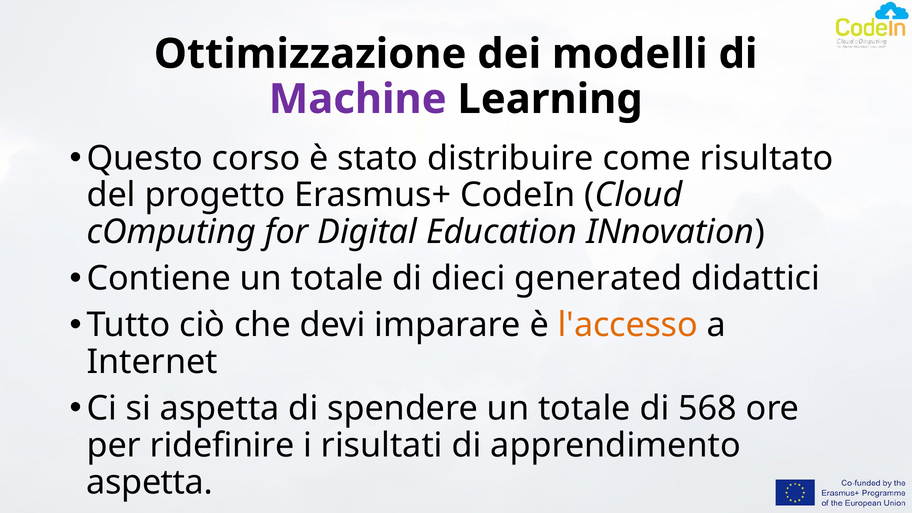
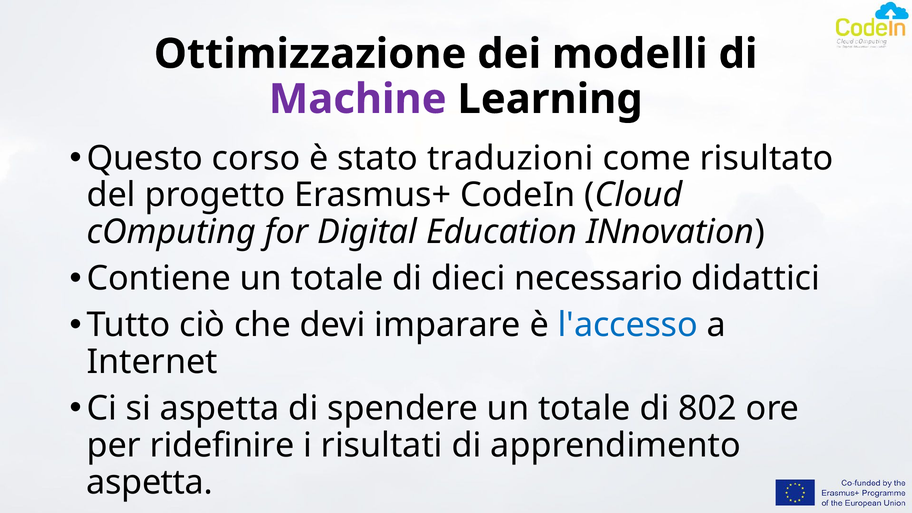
distribuire: distribuire -> traduzioni
generated: generated -> necessario
l'accesso colour: orange -> blue
568: 568 -> 802
